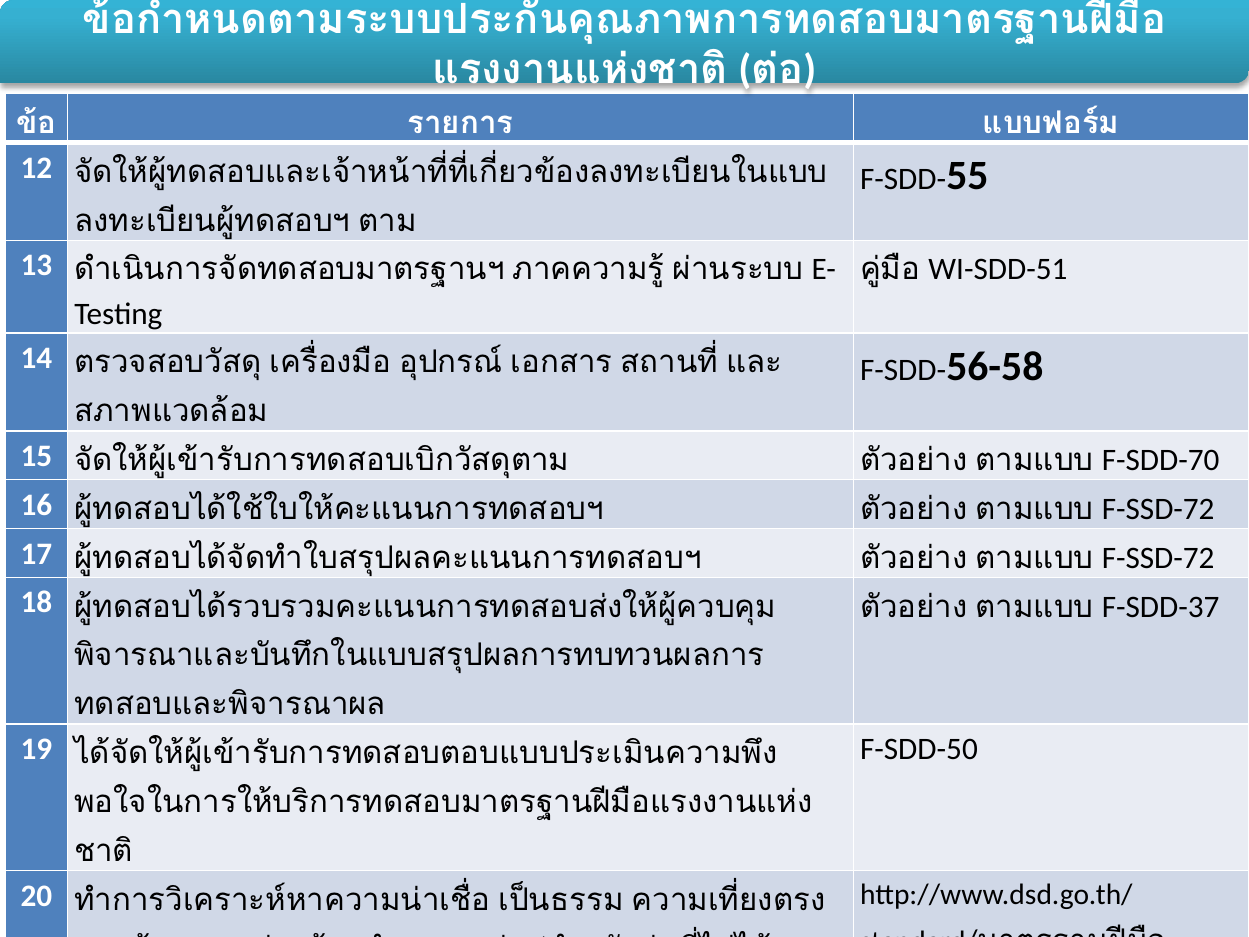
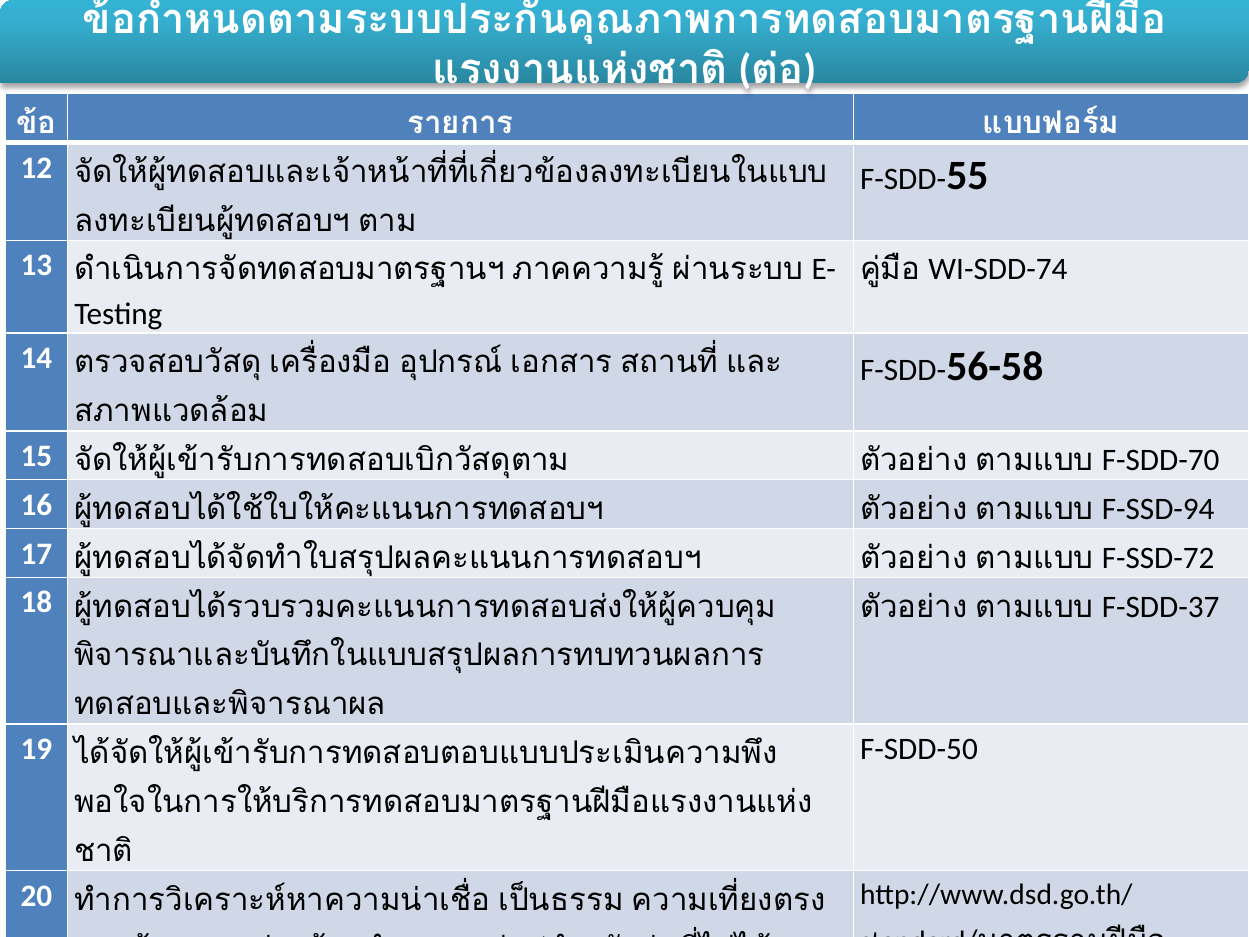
WI-SDD-51: WI-SDD-51 -> WI-SDD-74
F-SSD-72 at (1158, 509): F-SSD-72 -> F-SSD-94
